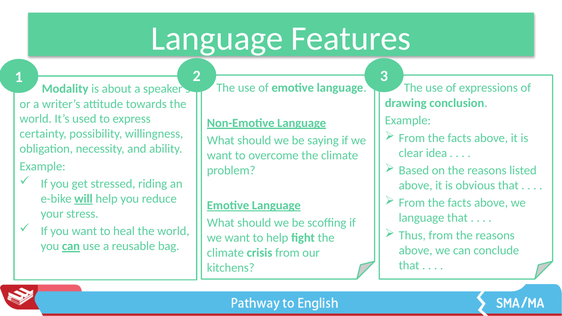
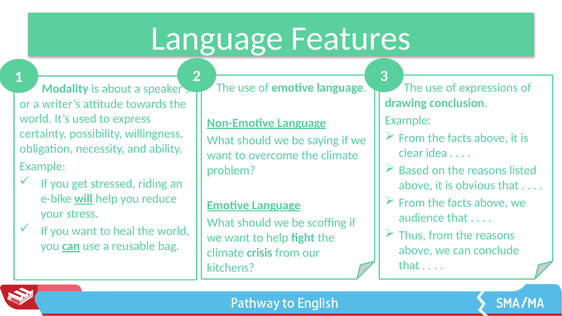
language at (422, 218): language -> audience
